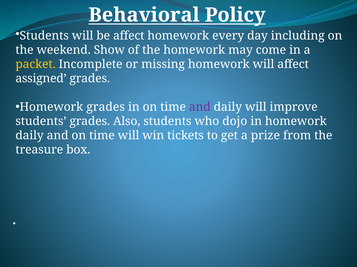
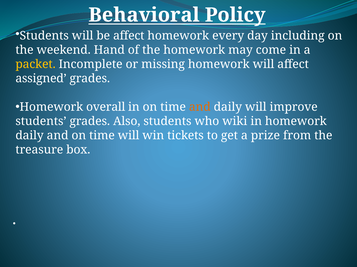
Show: Show -> Hand
Homework grades: grades -> overall
and at (200, 107) colour: purple -> orange
dojo: dojo -> wiki
